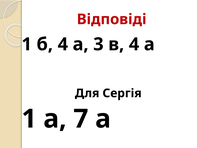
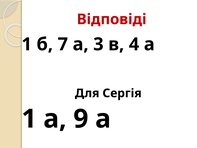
б 4: 4 -> 7
7: 7 -> 9
